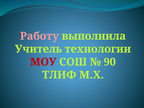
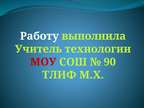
Работу colour: pink -> white
